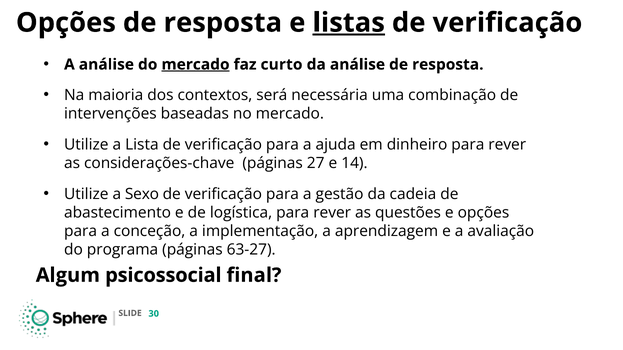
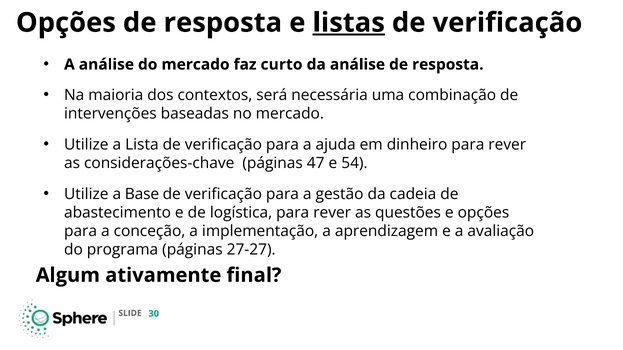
mercado at (196, 65) underline: present -> none
27: 27 -> 47
14: 14 -> 54
Sexo: Sexo -> Base
63-27: 63-27 -> 27-27
psicossocial: psicossocial -> ativamente
